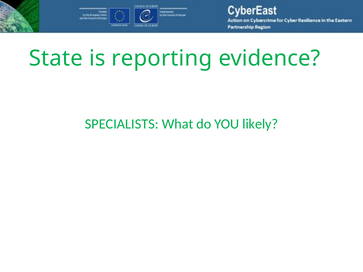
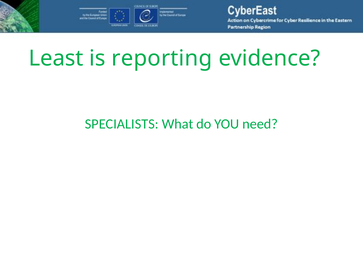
State: State -> Least
likely: likely -> need
